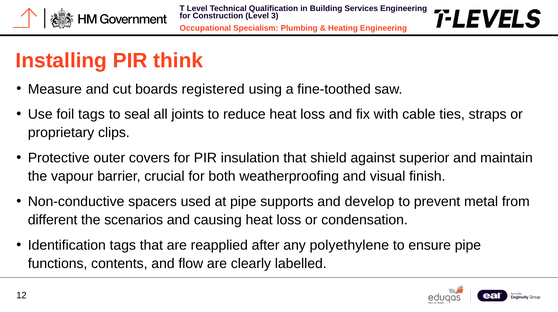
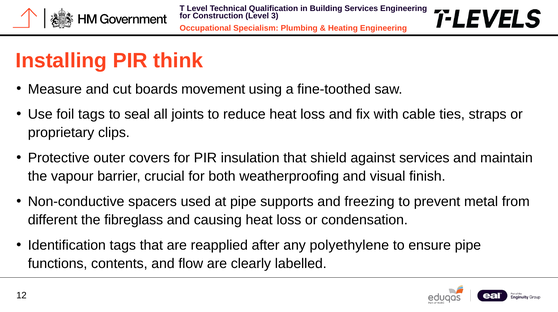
registered: registered -> movement
against superior: superior -> services
develop: develop -> freezing
scenarios: scenarios -> fibreglass
